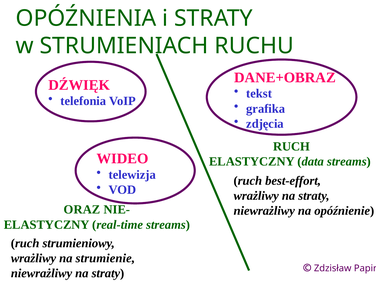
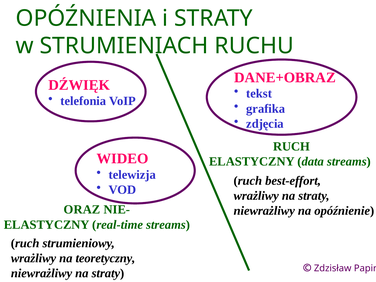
strumienie: strumienie -> teoretyczny
